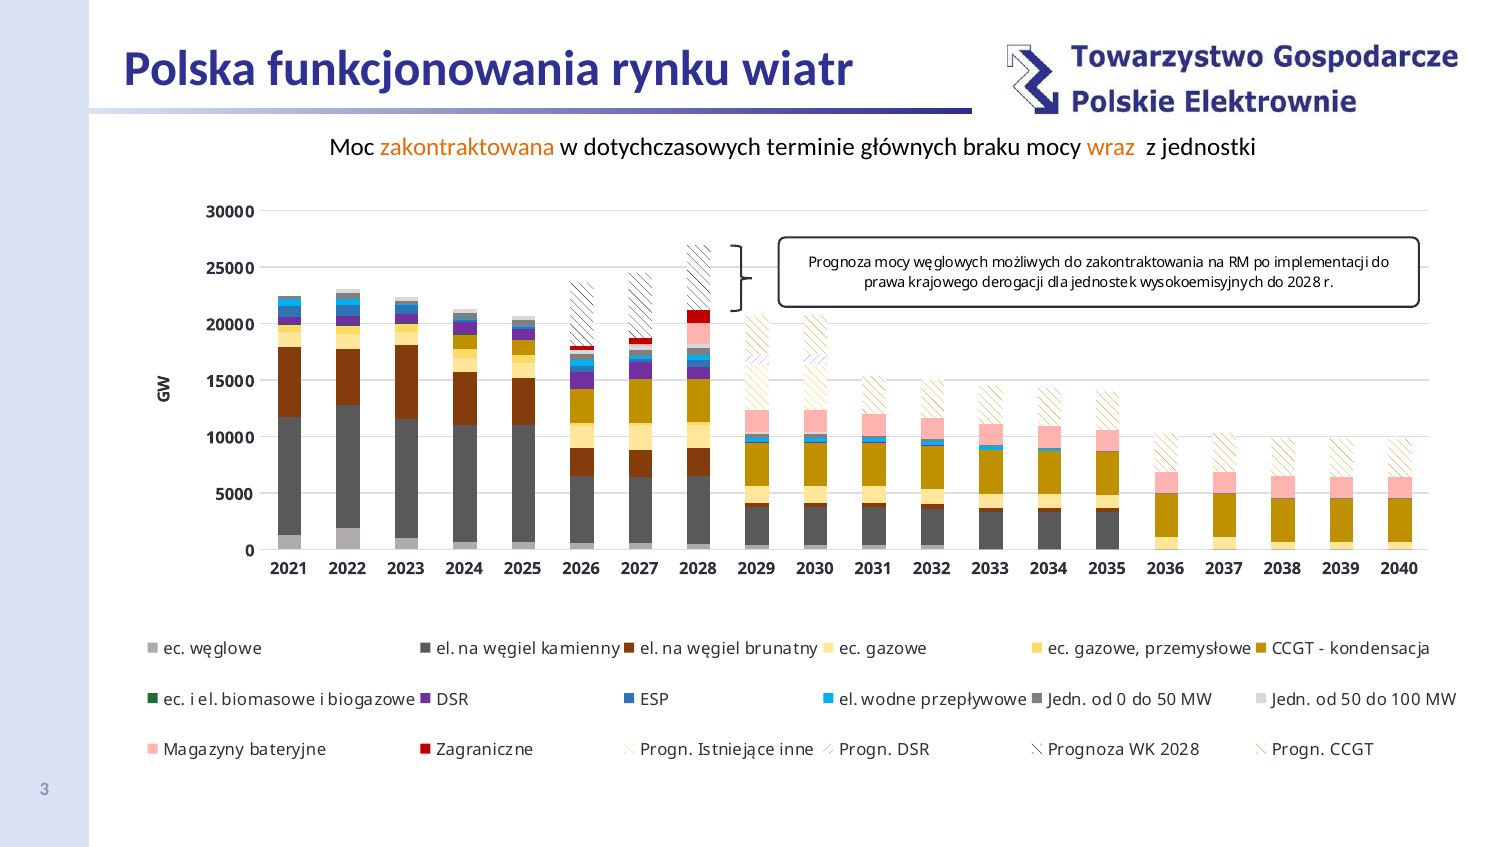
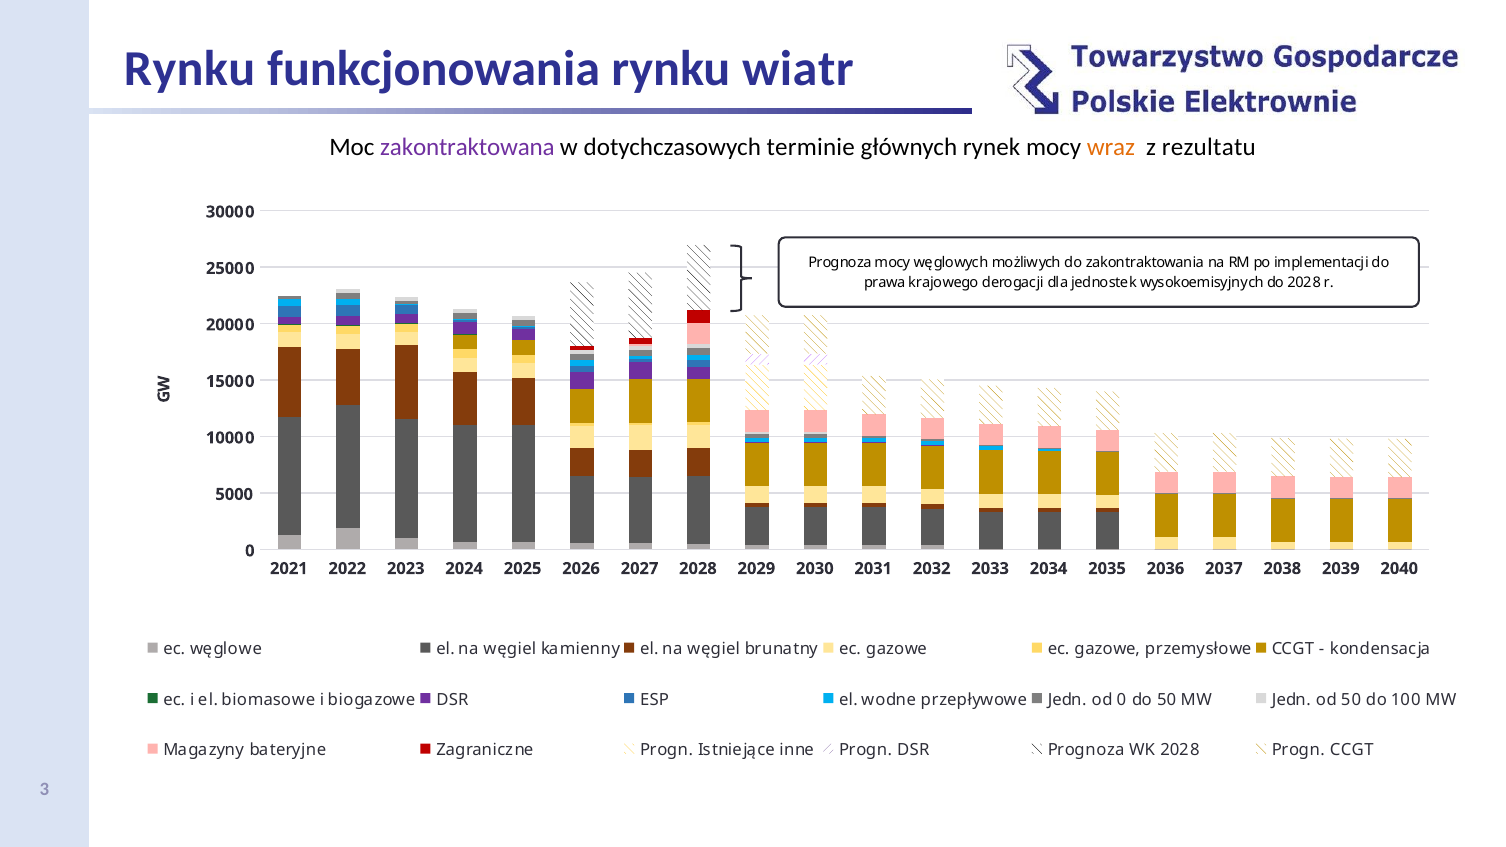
Polska at (190, 69): Polska -> Rynku
zakontraktowana colour: orange -> purple
braku: braku -> rynek
jednostki: jednostki -> rezultatu
